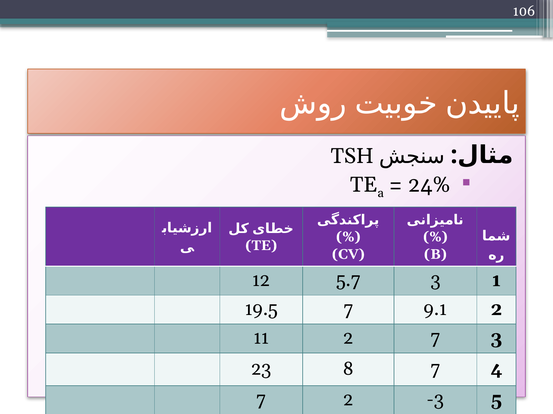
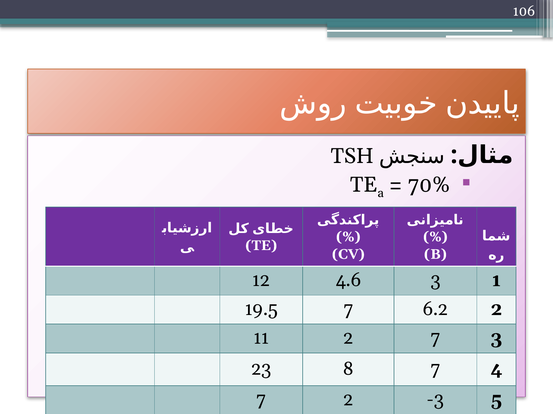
24%: 24% -> 70%
5.7: 5.7 -> 4.6
9.1: 9.1 -> 6.2
